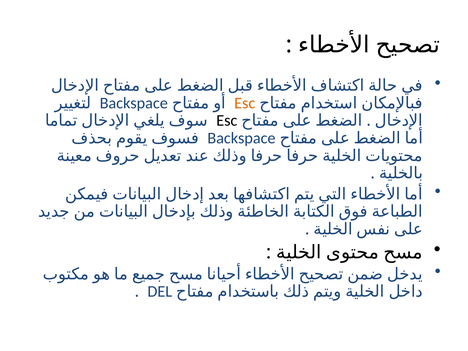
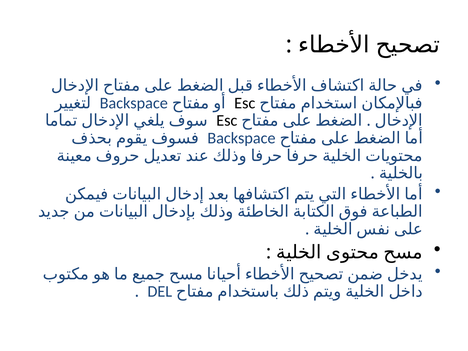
Esc at (245, 103) colour: orange -> black
